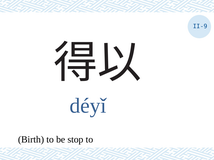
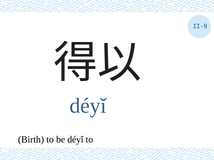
be stop: stop -> déyǐ
